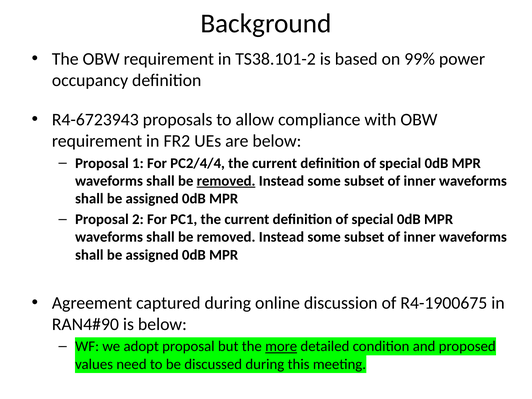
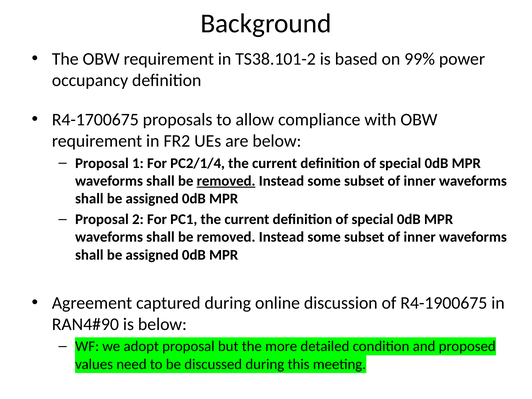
R4-6723943: R4-6723943 -> R4-1700675
PC2/4/4: PC2/4/4 -> PC2/1/4
more underline: present -> none
